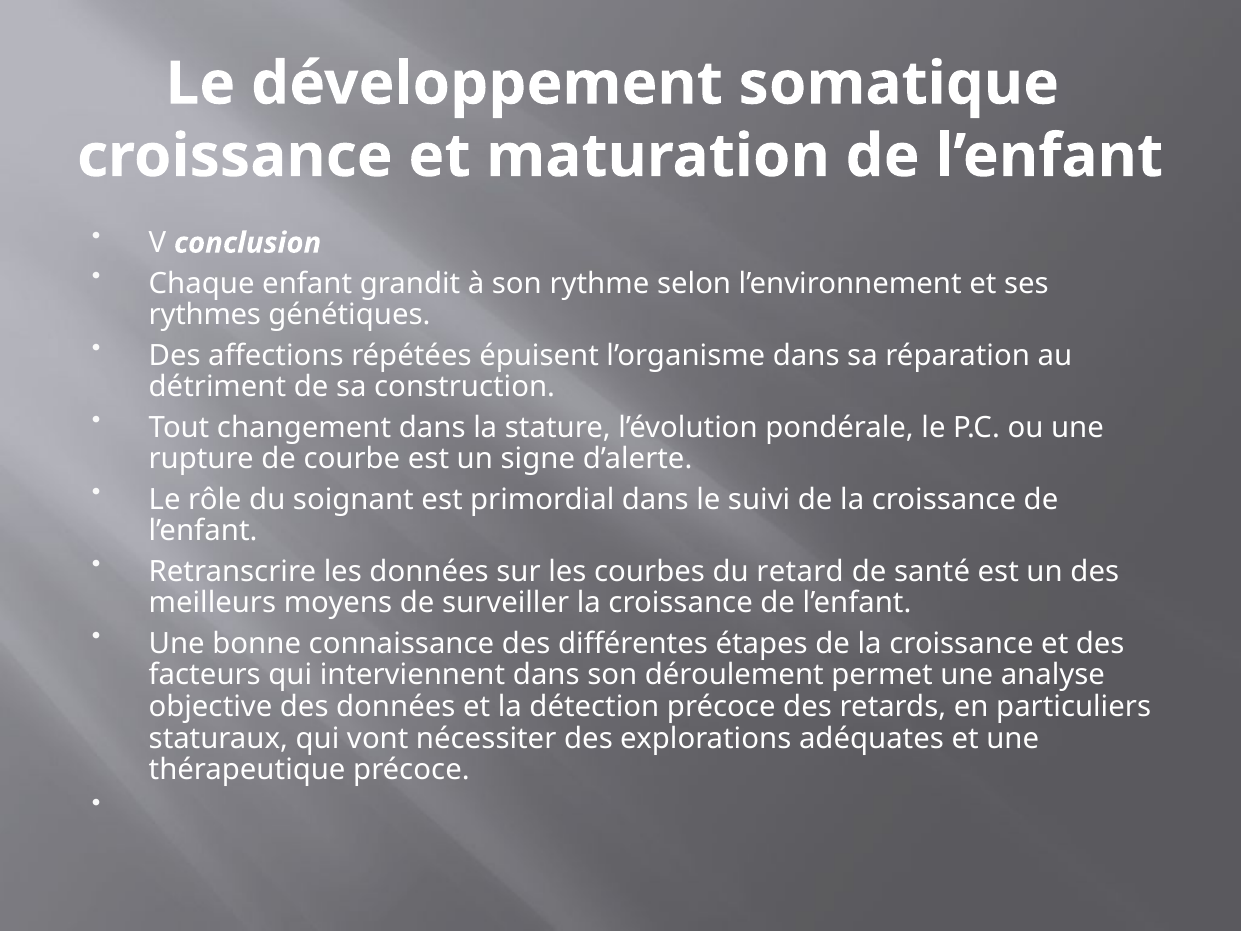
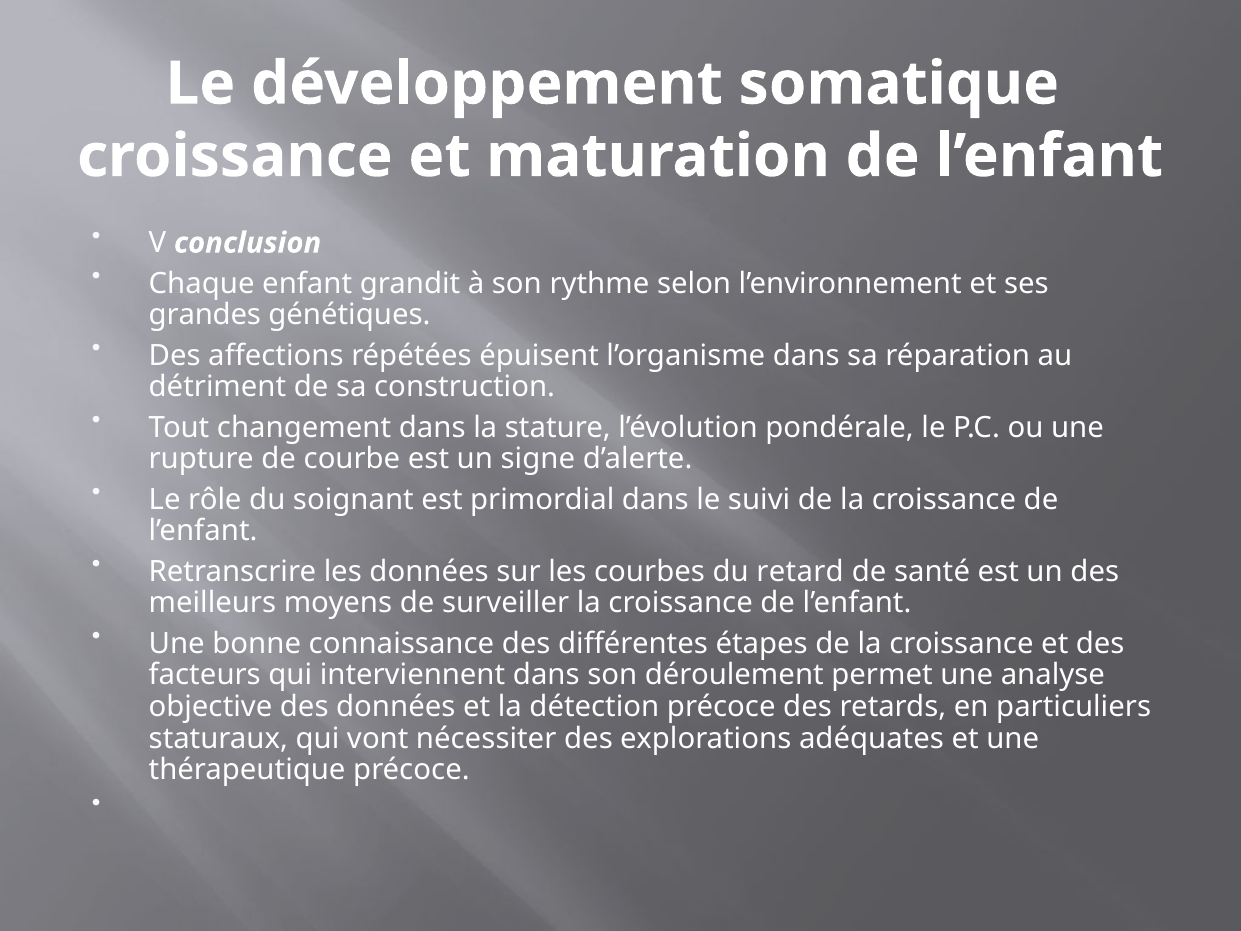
rythmes: rythmes -> grandes
